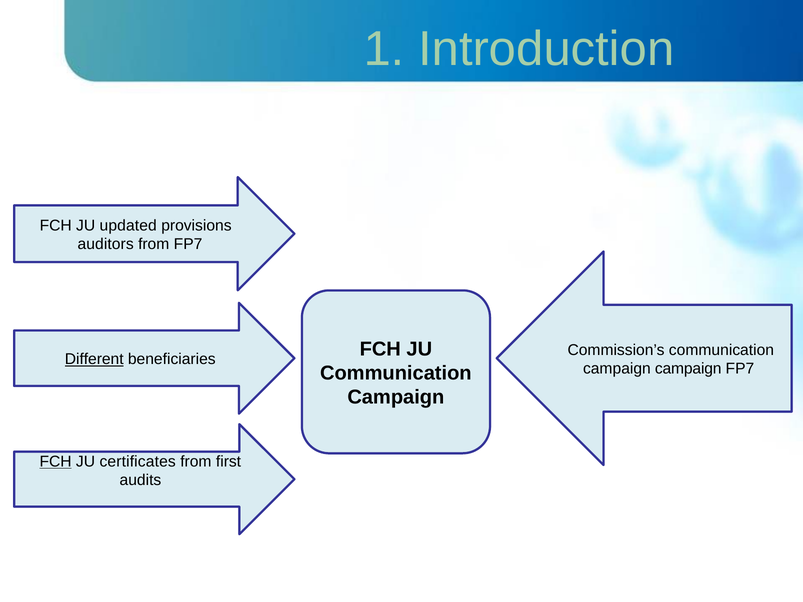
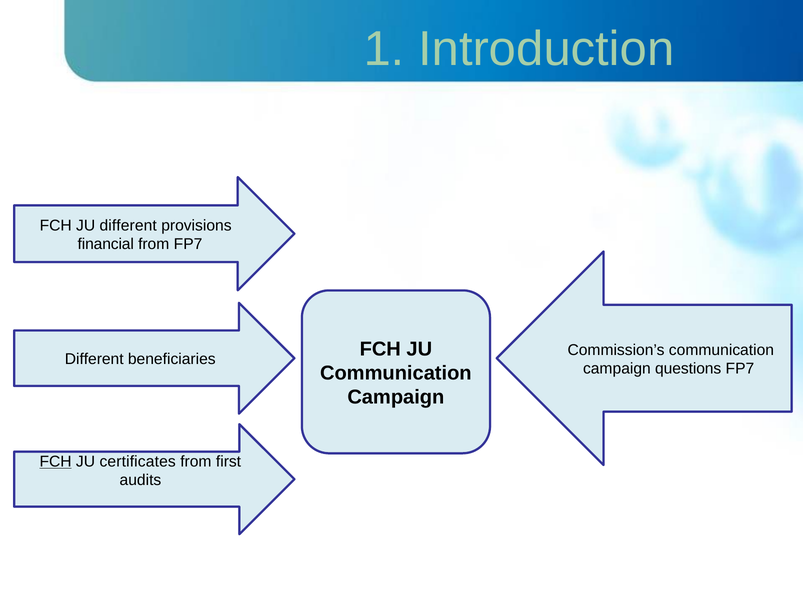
JU updated: updated -> different
auditors: auditors -> financial
Different at (94, 359) underline: present -> none
campaign campaign: campaign -> questions
